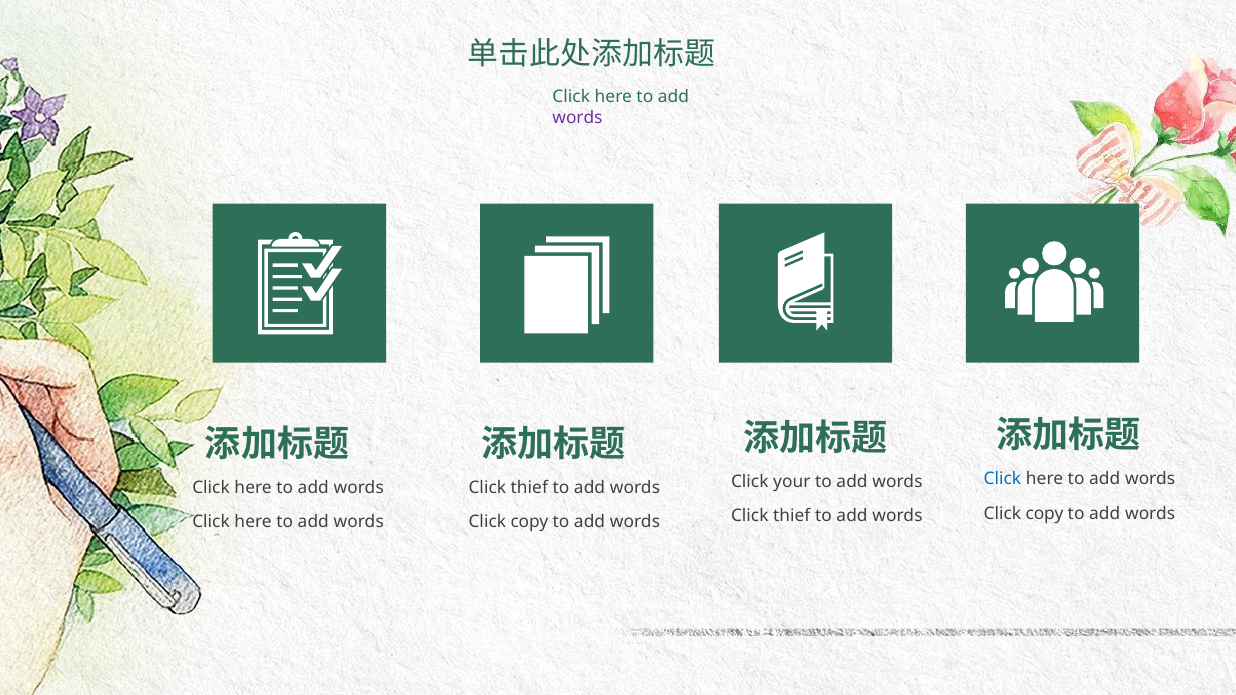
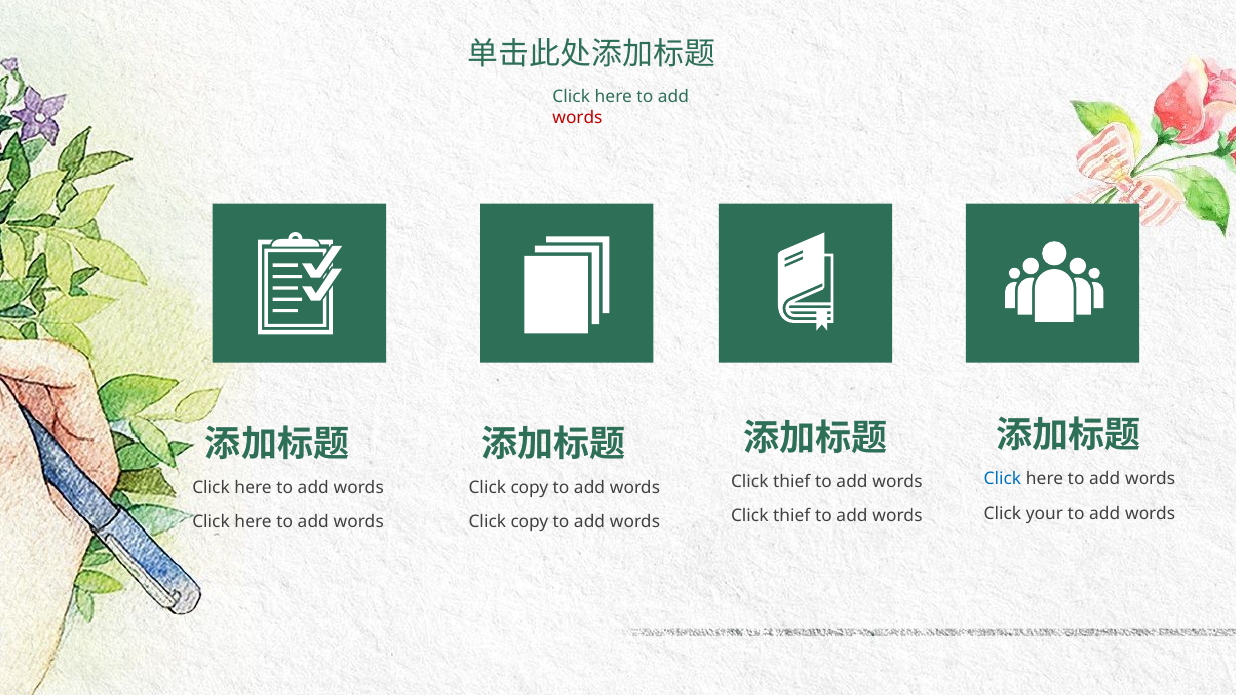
words at (577, 118) colour: purple -> red
your at (792, 482): your -> thief
thief at (529, 488): thief -> copy
copy at (1045, 514): copy -> your
